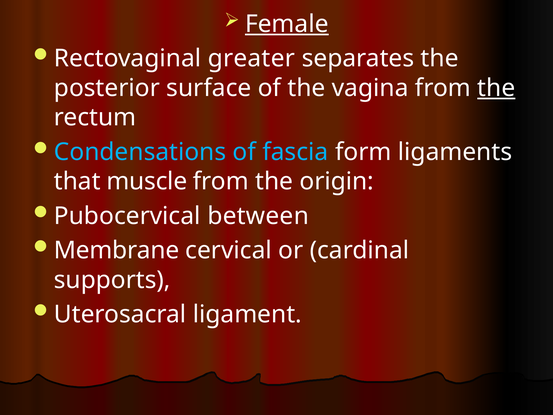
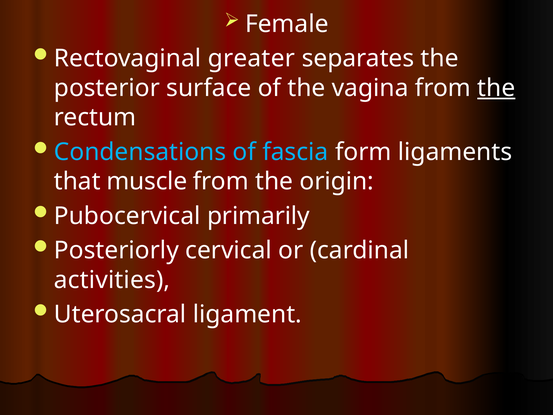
Female underline: present -> none
between: between -> primarily
Membrane: Membrane -> Posteriorly
supports: supports -> activities
